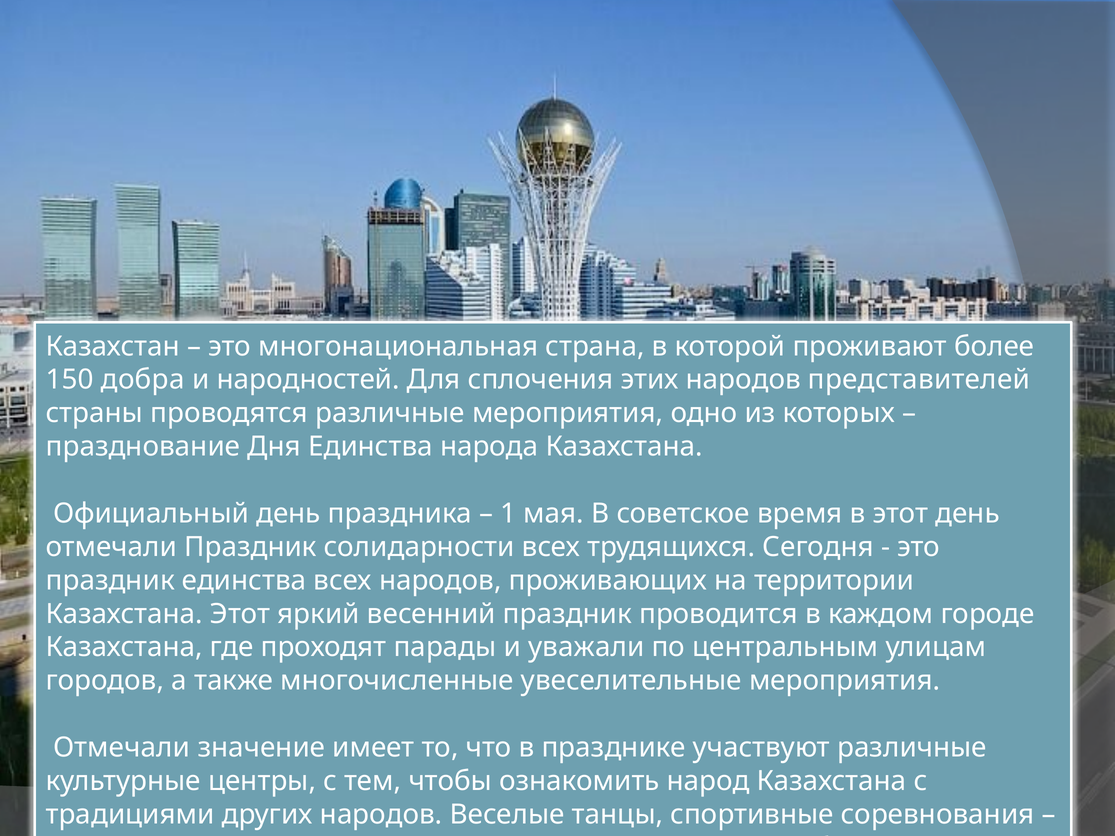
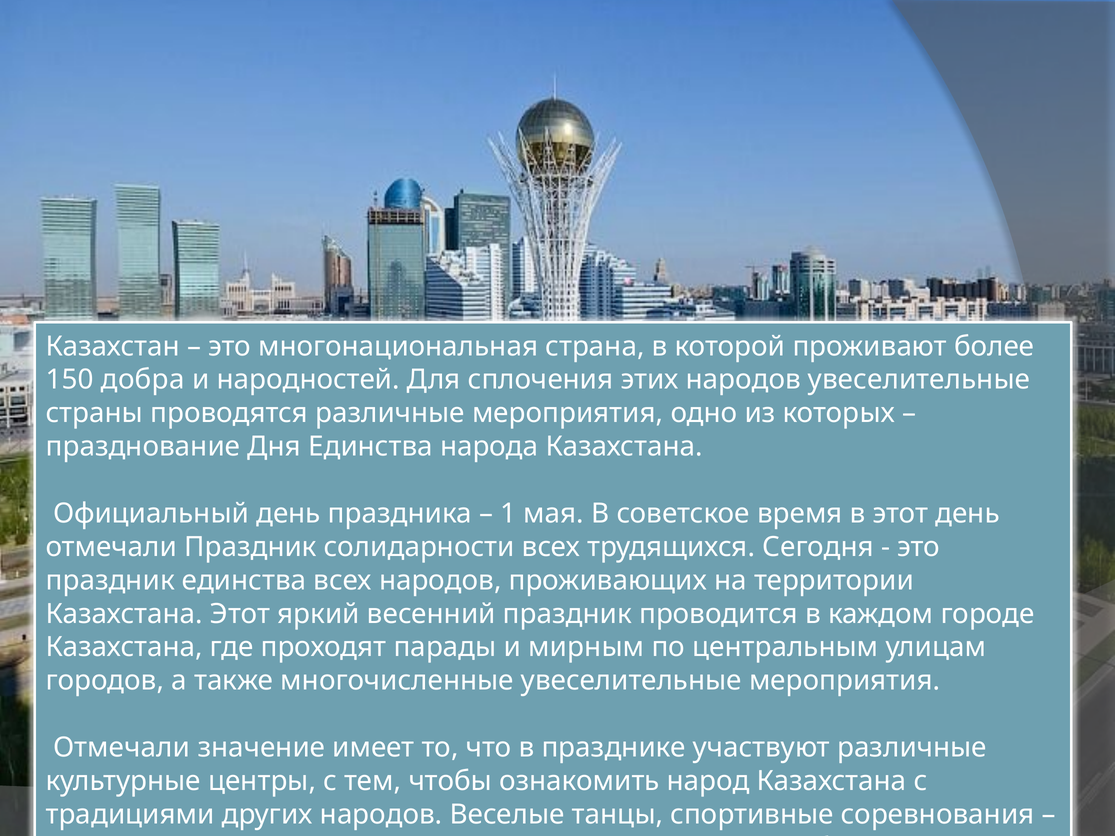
народов представителей: представителей -> увеселительные
уважали: уважали -> мирным
